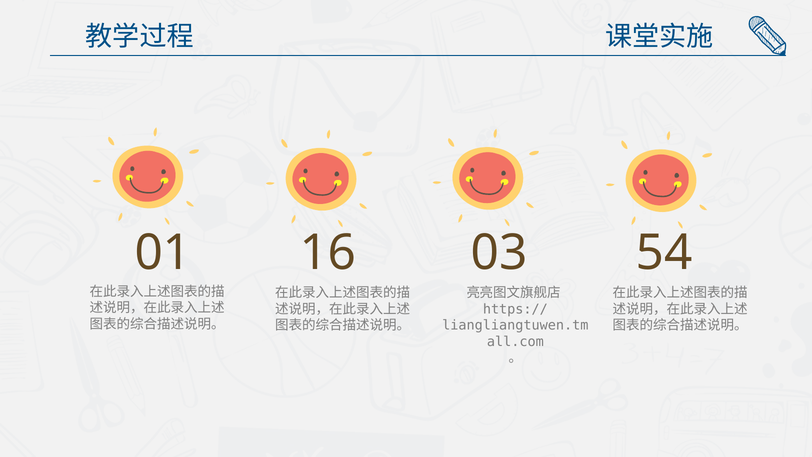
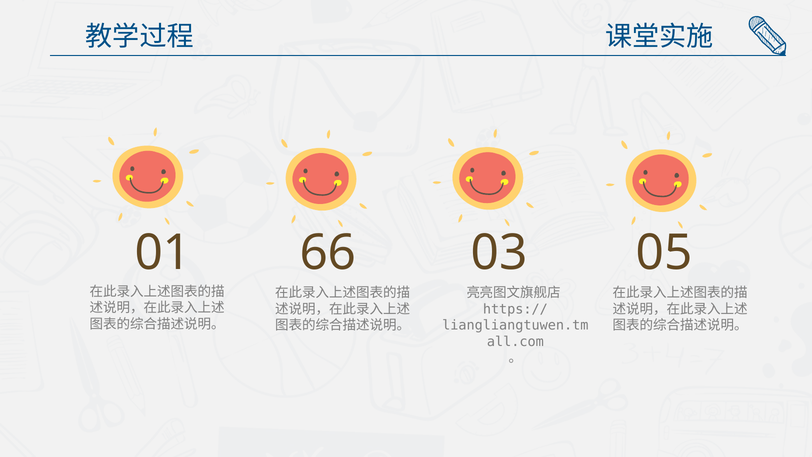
16: 16 -> 66
54: 54 -> 05
